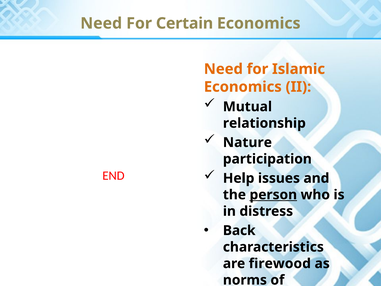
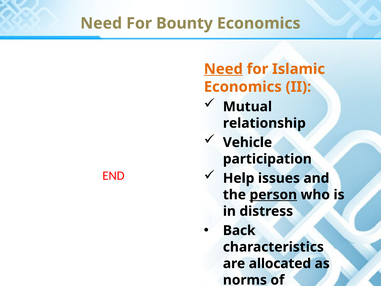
Certain: Certain -> Bounty
Need at (223, 69) underline: none -> present
Nature: Nature -> Vehicle
firewood: firewood -> allocated
